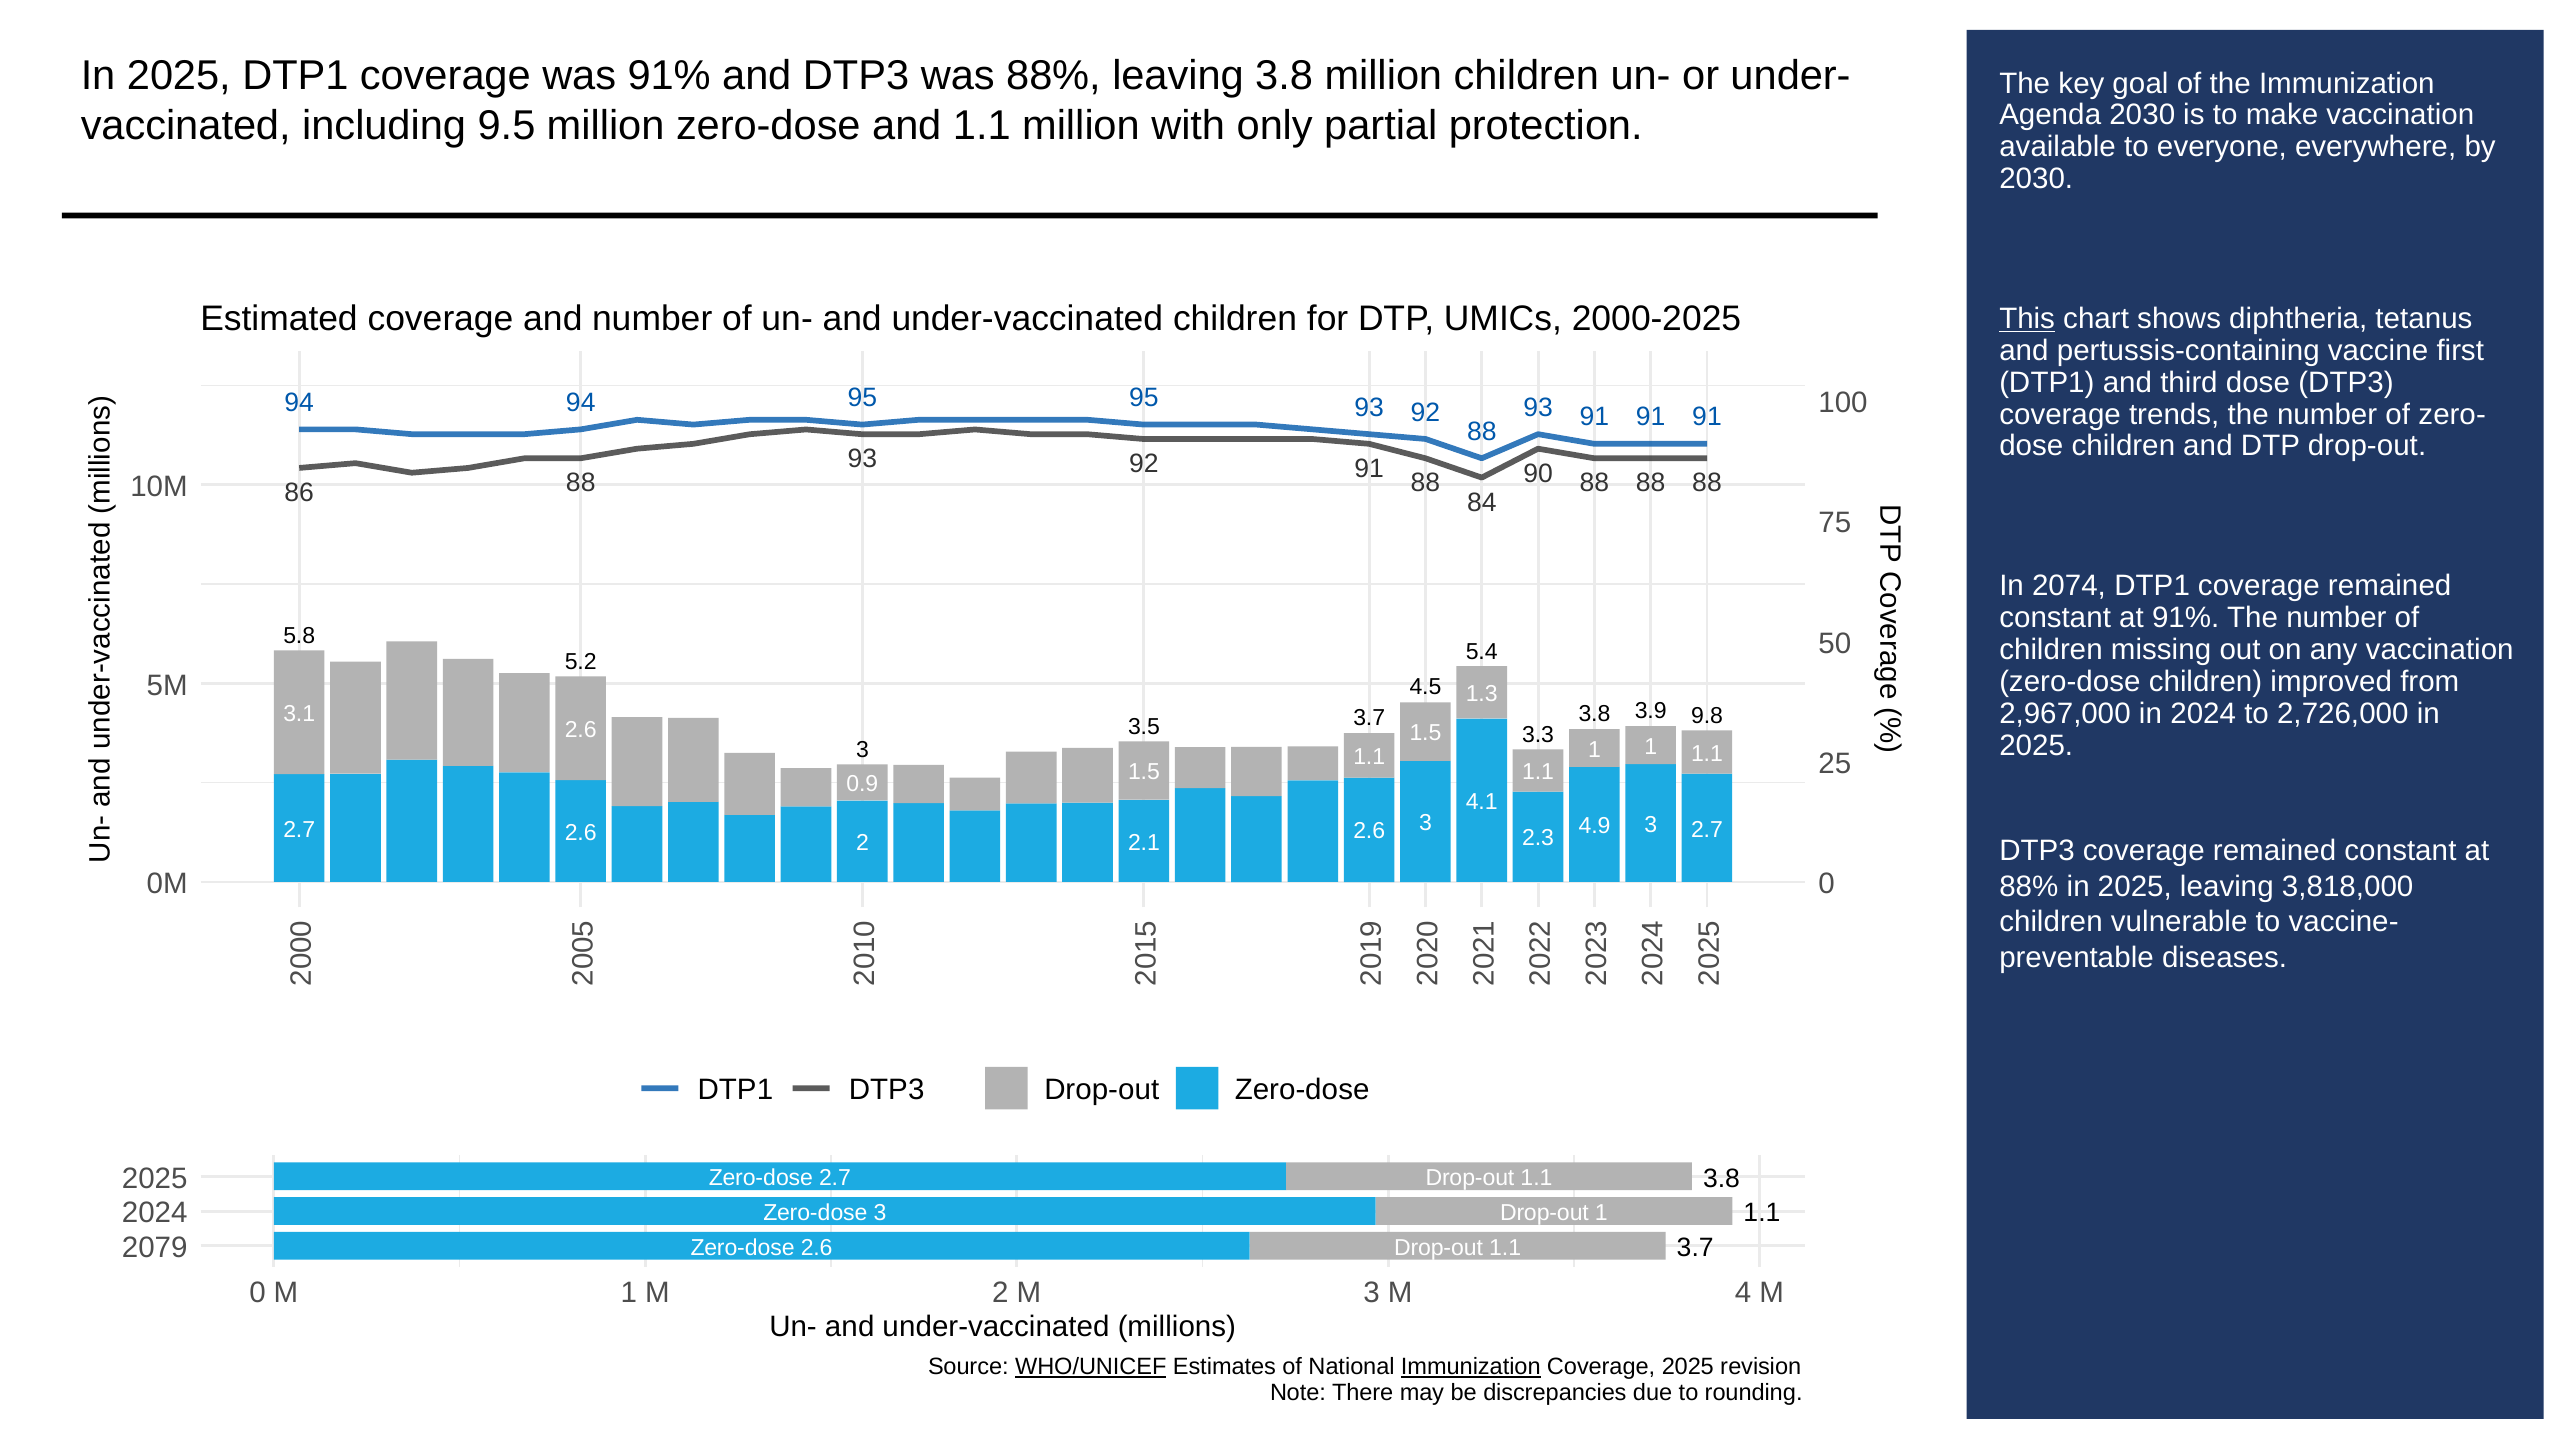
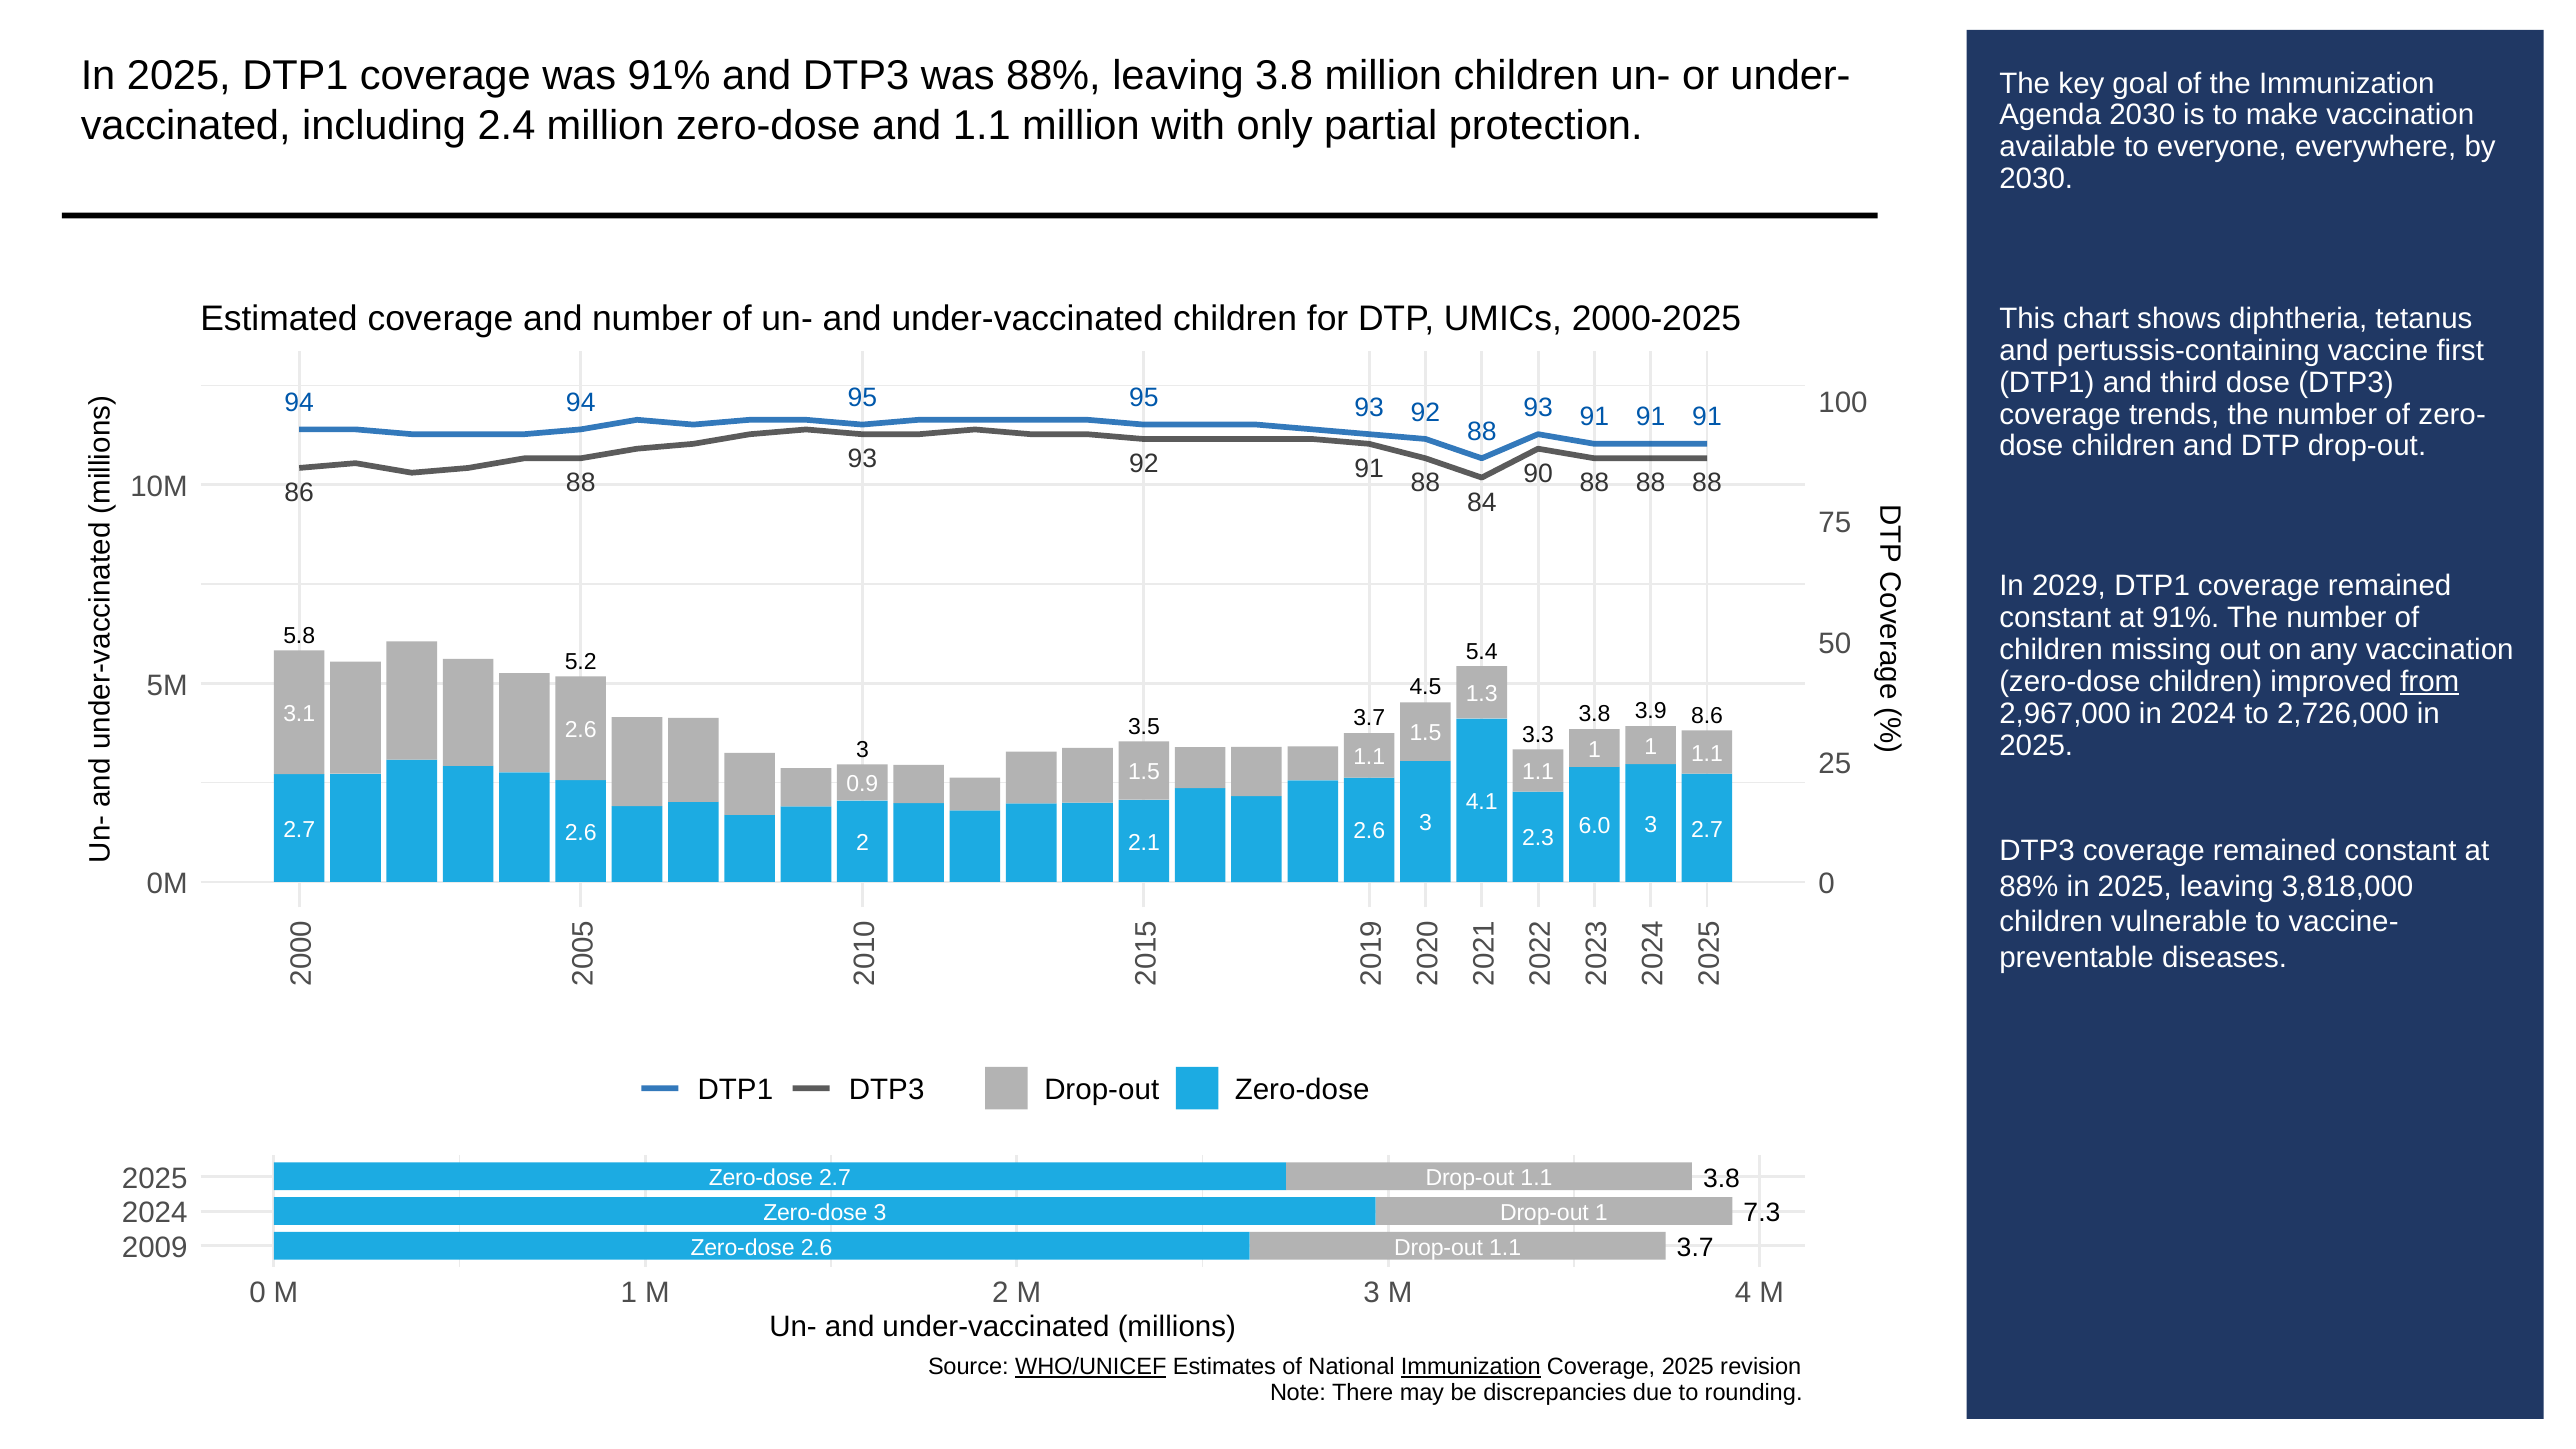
9.5: 9.5 -> 2.4
This underline: present -> none
2074: 2074 -> 2029
from underline: none -> present
9.8: 9.8 -> 8.6
4.9: 4.9 -> 6.0
1.1 at (1762, 1213): 1.1 -> 7.3
2079: 2079 -> 2009
